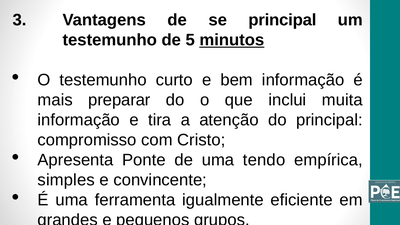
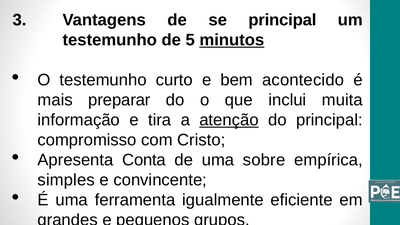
bem informação: informação -> acontecido
atenção underline: none -> present
Ponte: Ponte -> Conta
tendo: tendo -> sobre
